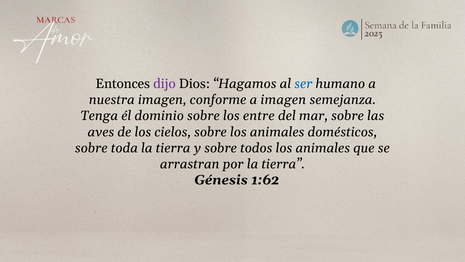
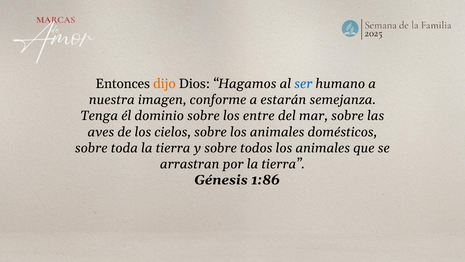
dijo colour: purple -> orange
a imagen: imagen -> estarán
1:62: 1:62 -> 1:86
